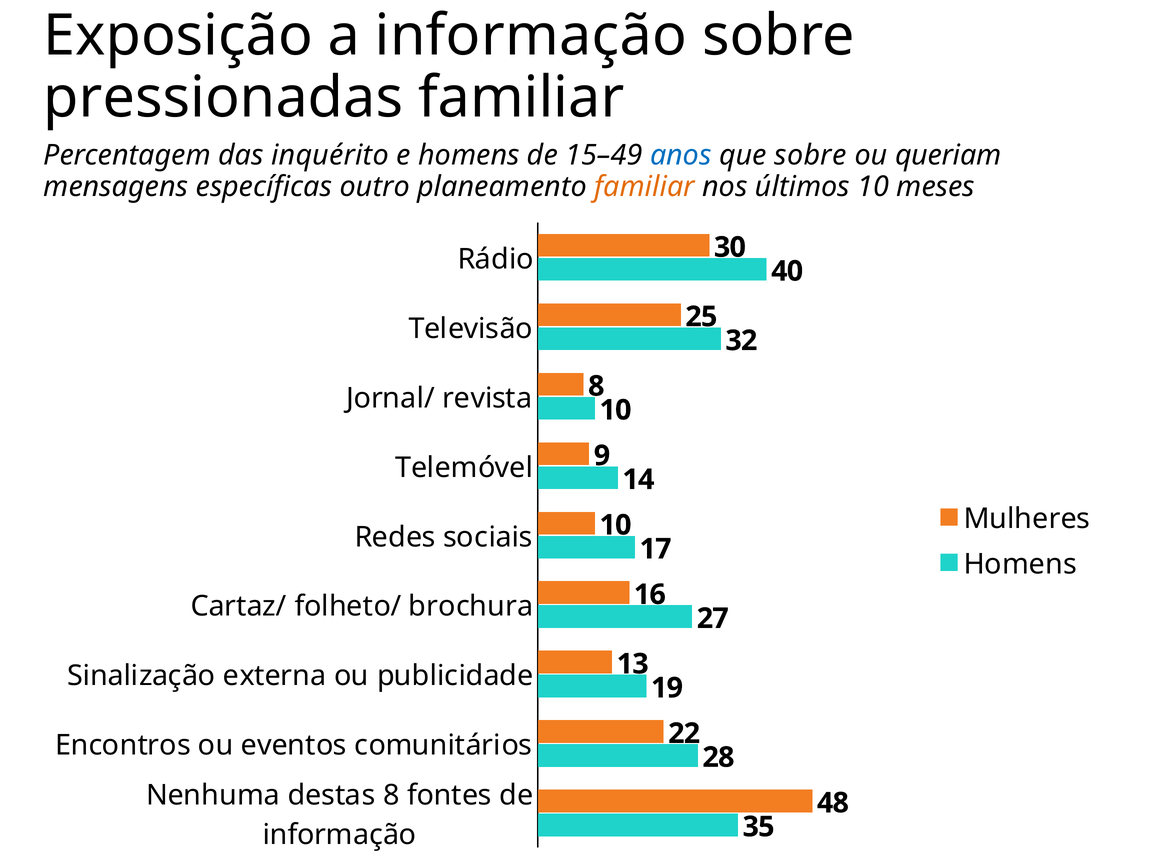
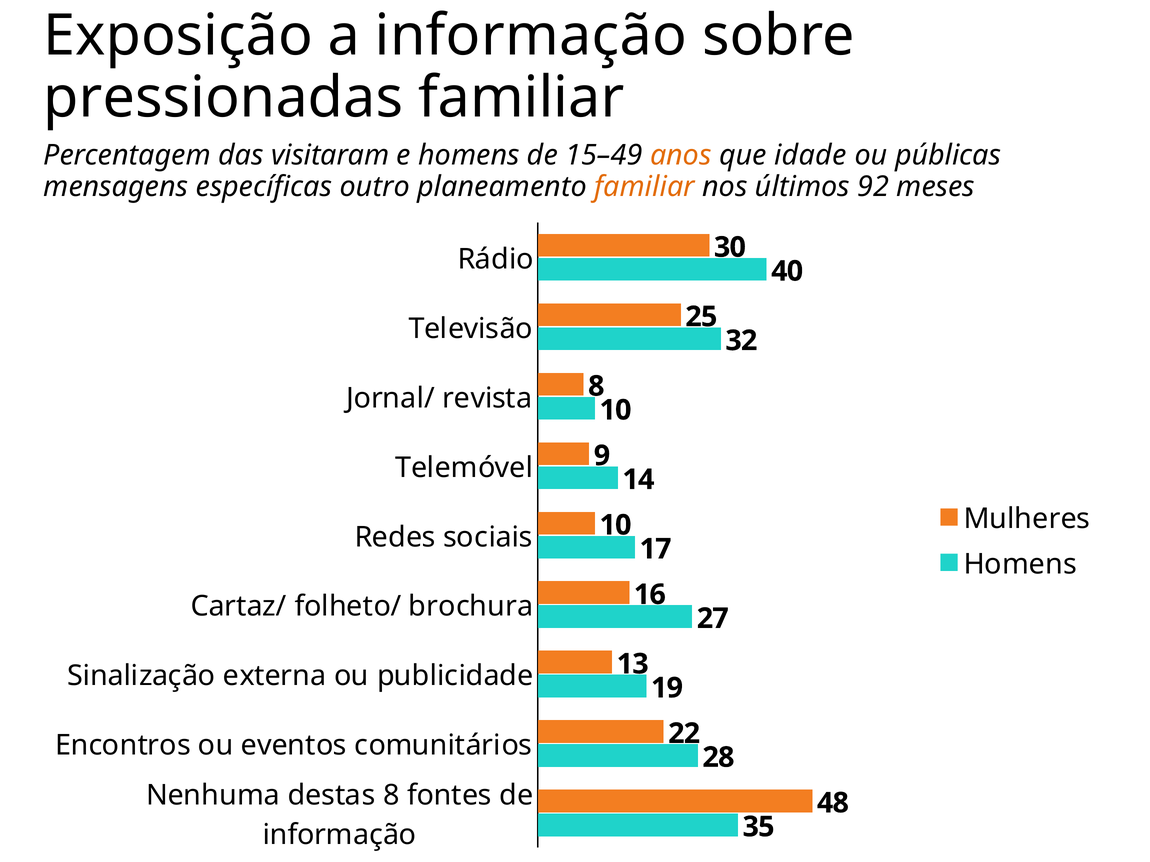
inquérito: inquérito -> visitaram
anos colour: blue -> orange
que sobre: sobre -> idade
queriam: queriam -> públicas
últimos 10: 10 -> 92
